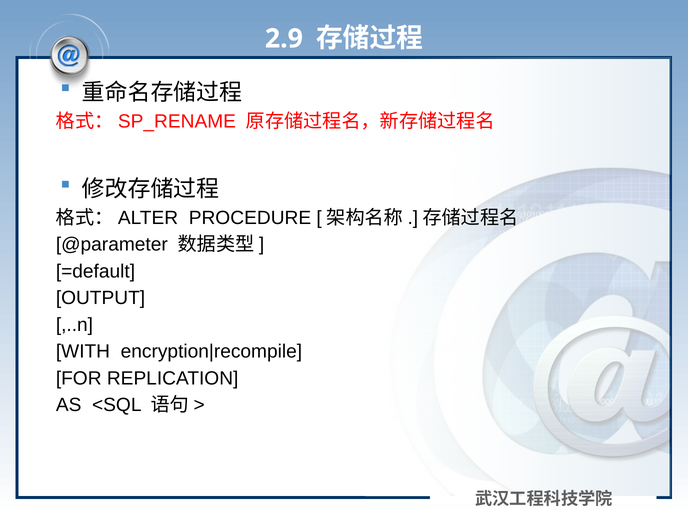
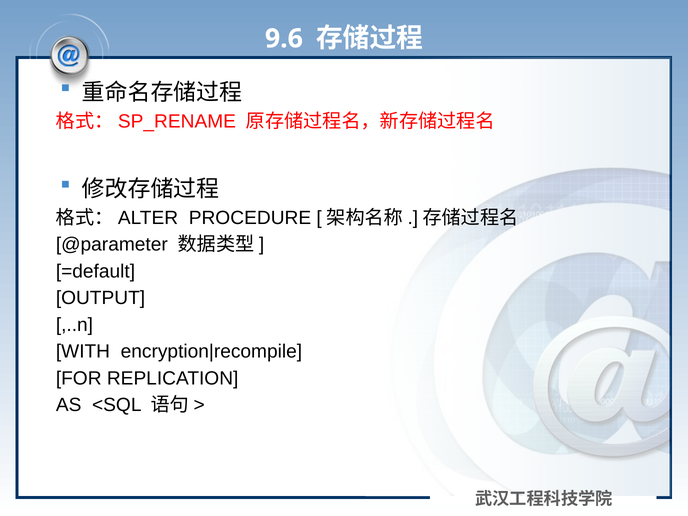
2.9: 2.9 -> 9.6
